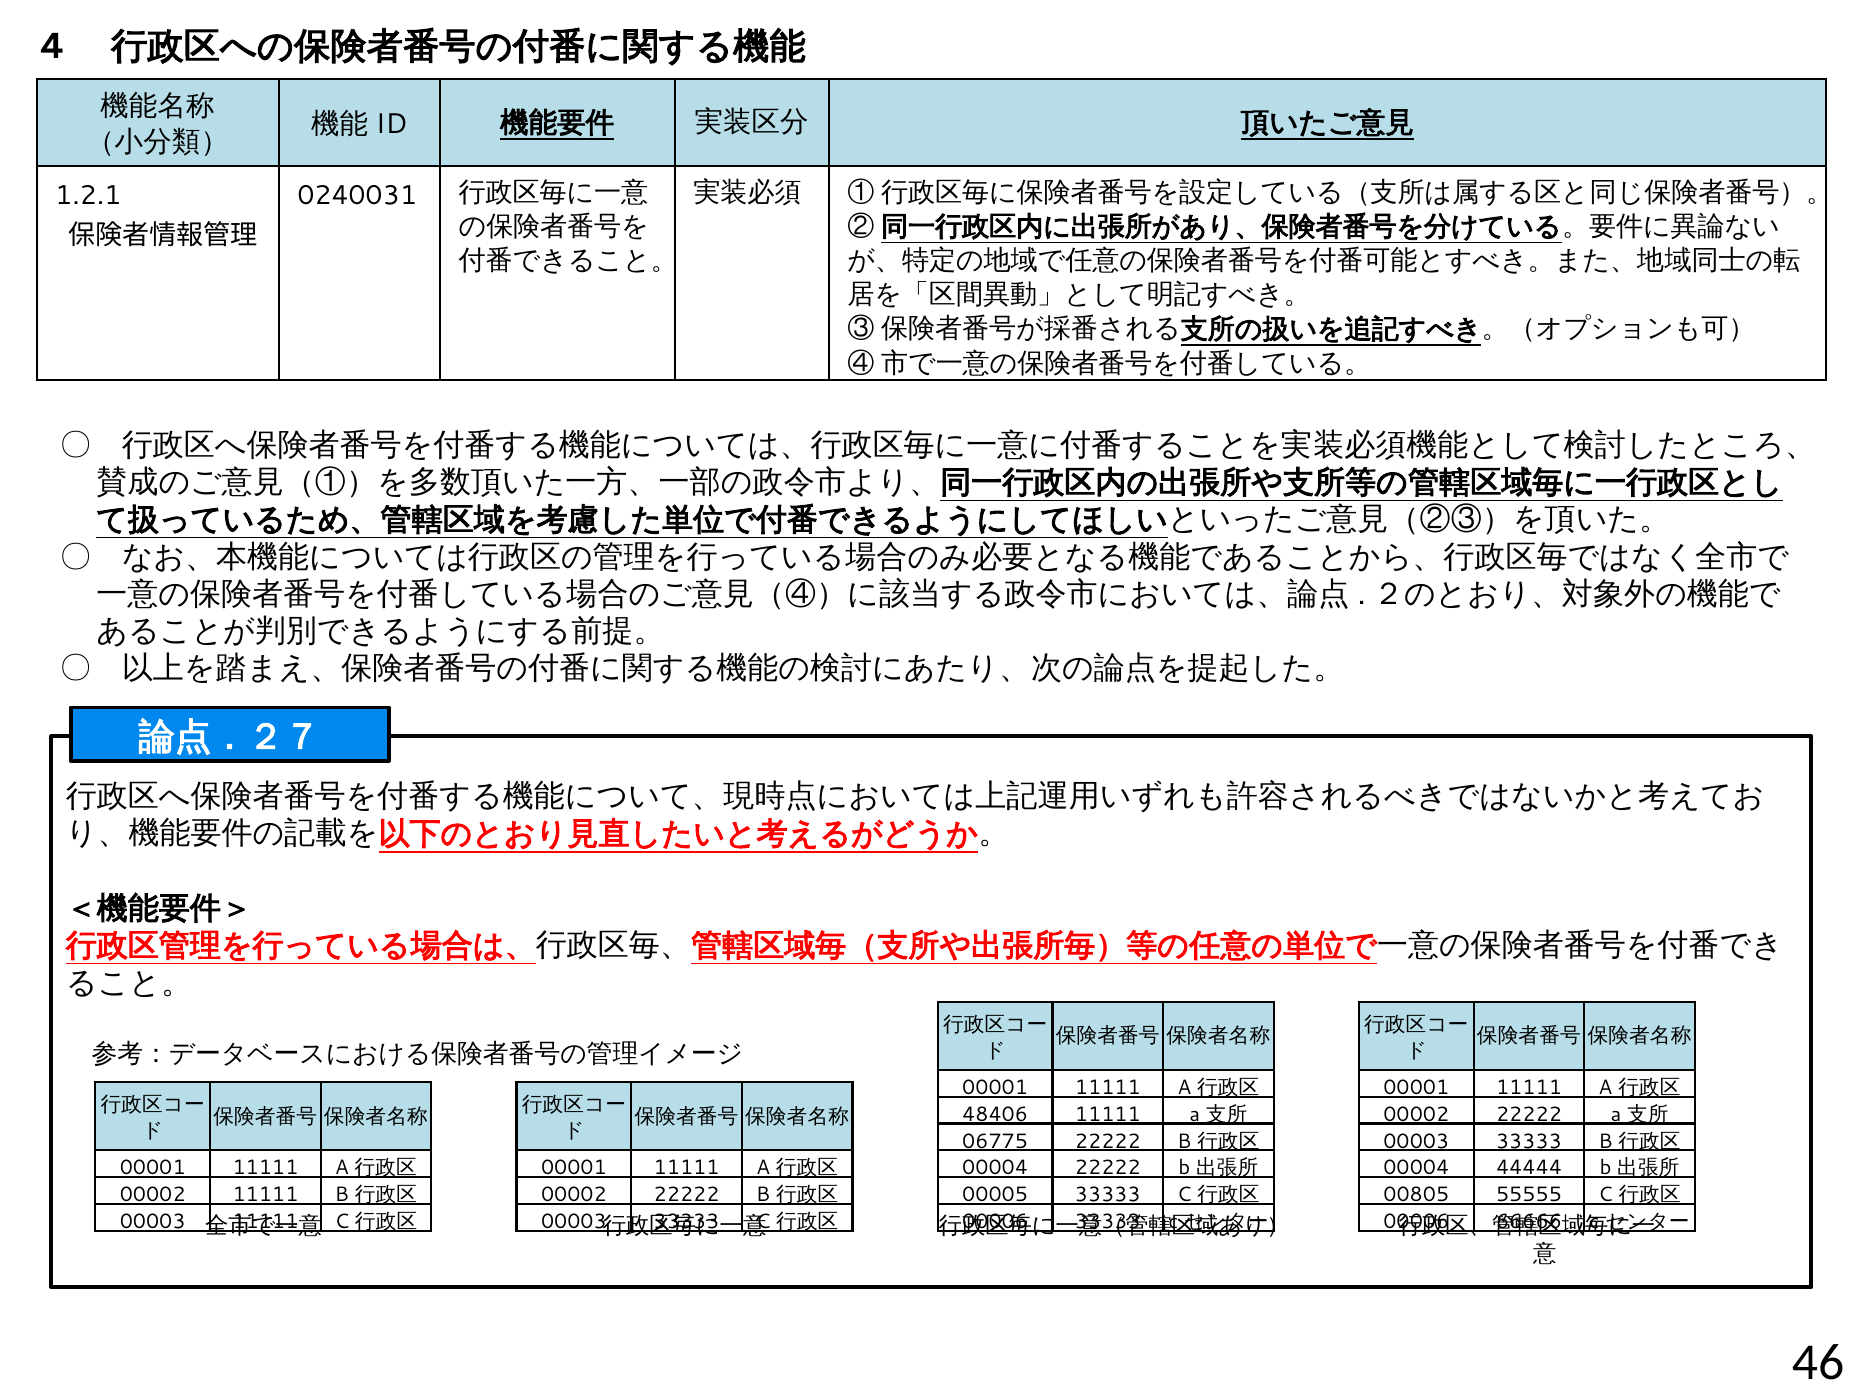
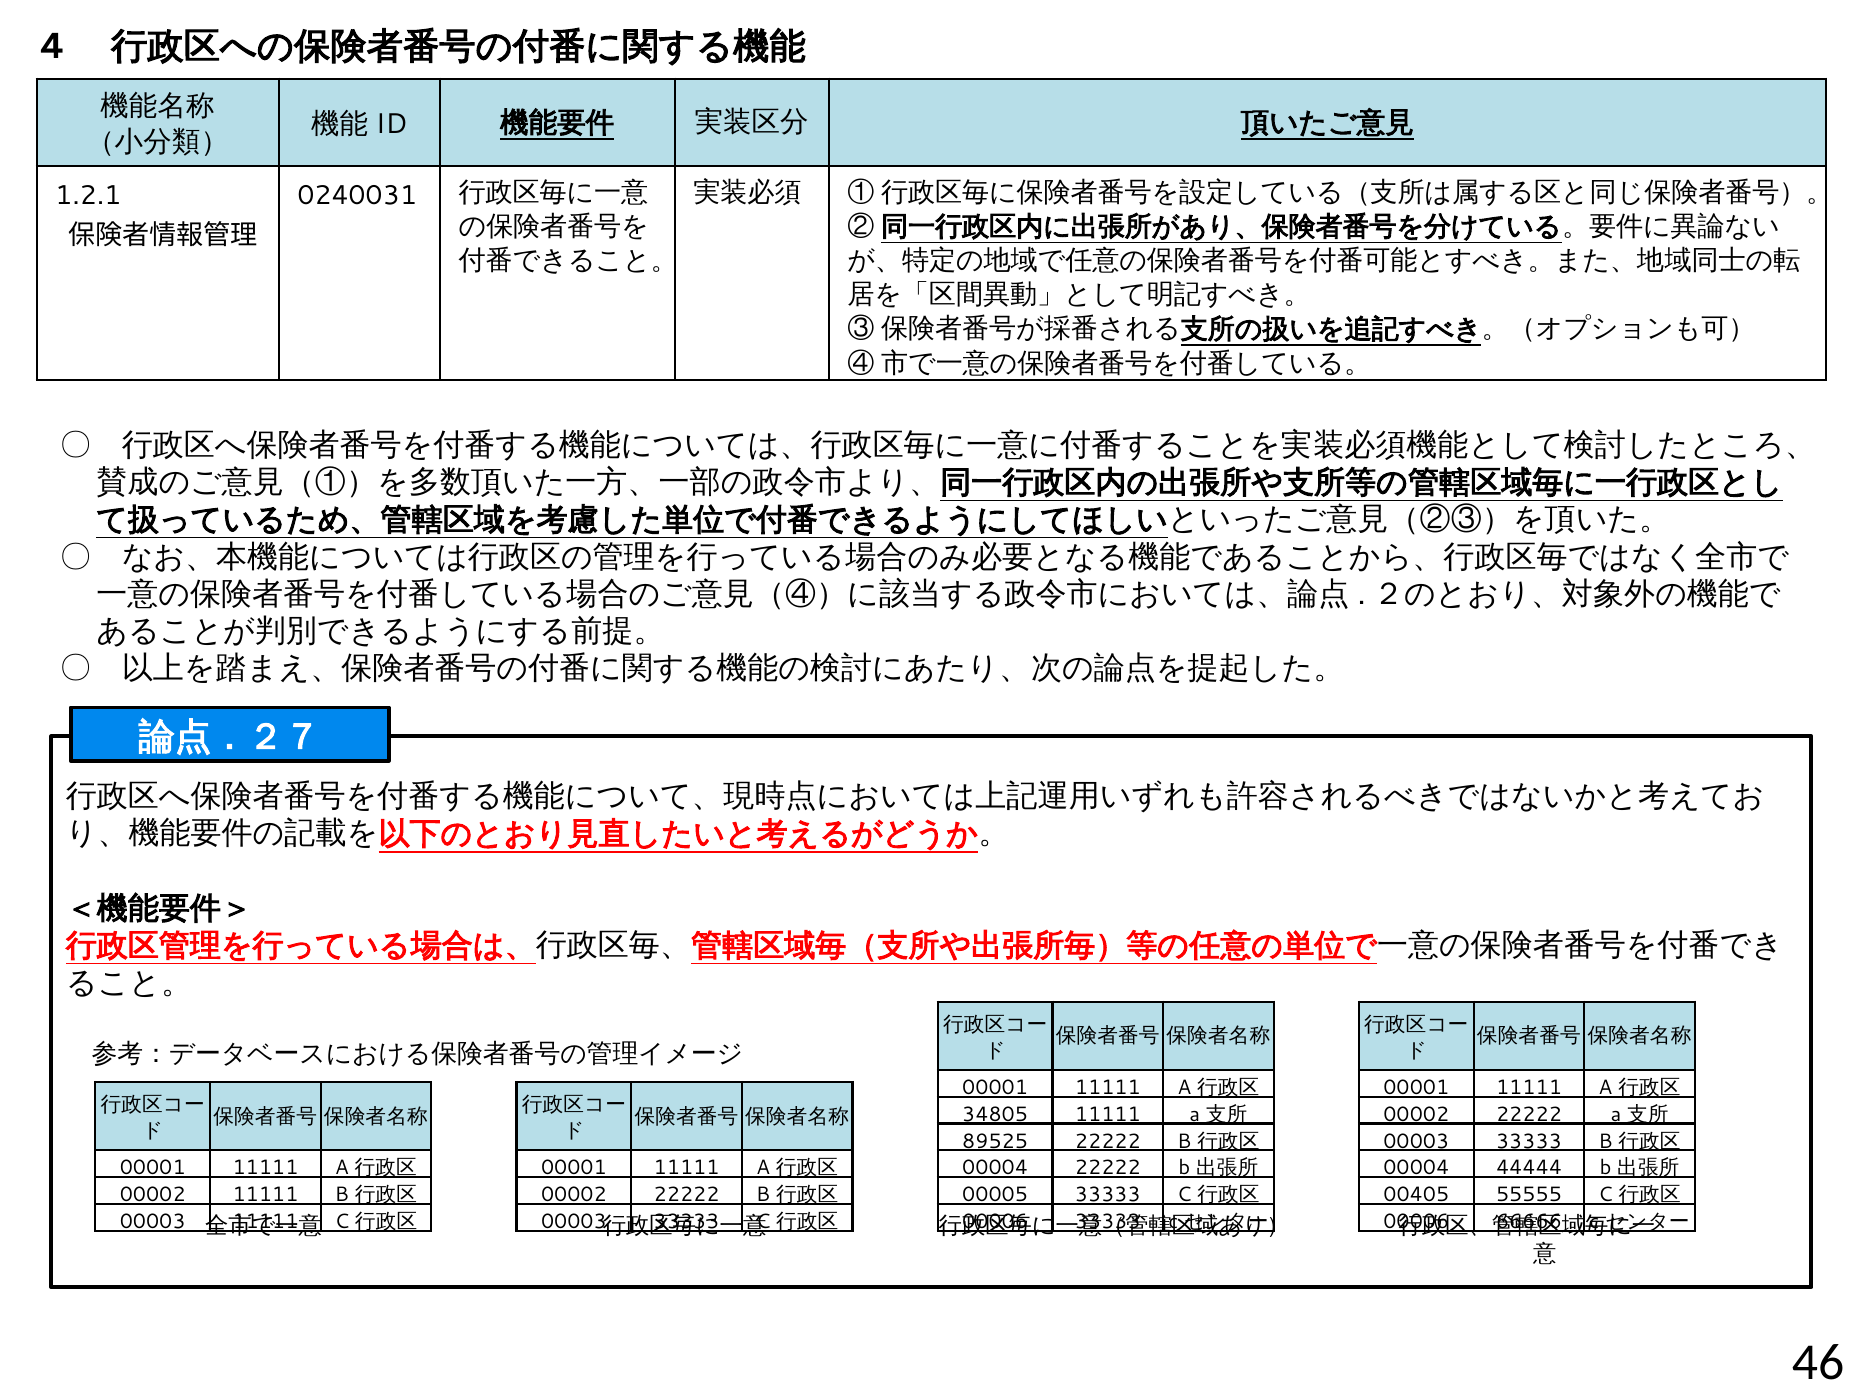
48406: 48406 -> 34805
06775: 06775 -> 89525
00805: 00805 -> 00405
